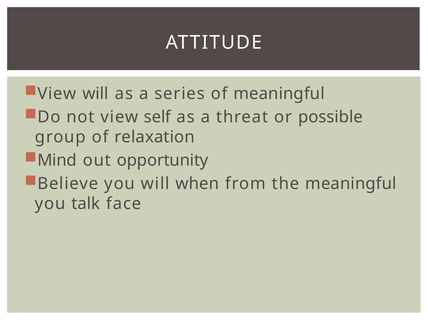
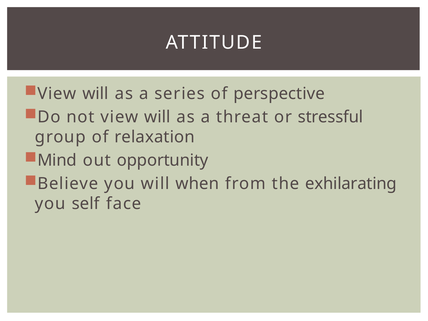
of meaningful: meaningful -> perspective
not view self: self -> will
possible: possible -> stressful
the meaningful: meaningful -> exhilarating
talk: talk -> self
